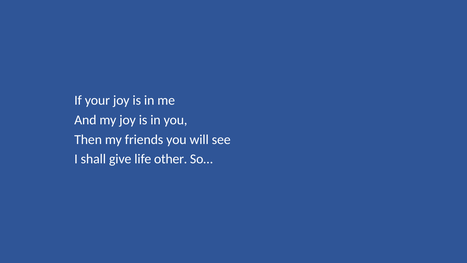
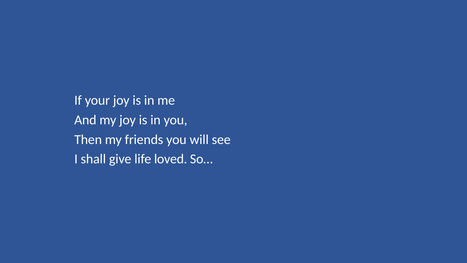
other: other -> loved
